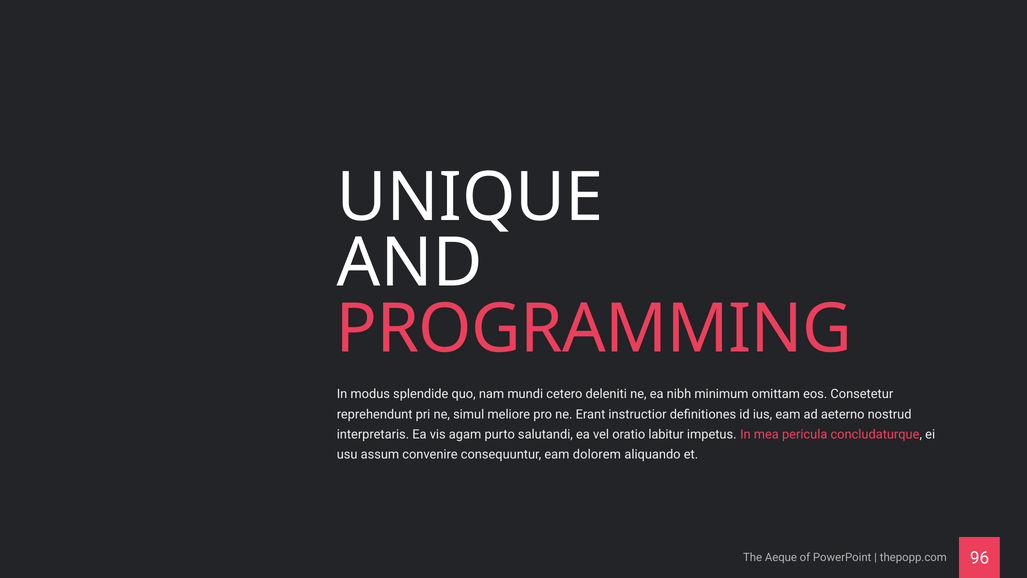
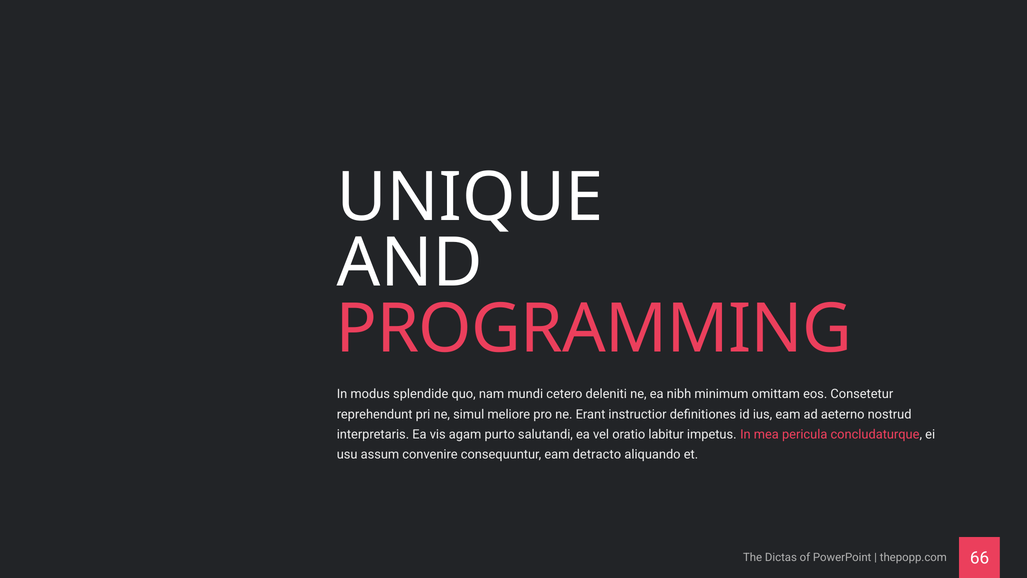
dolorem: dolorem -> detracto
Aeque: Aeque -> Dictas
96: 96 -> 66
